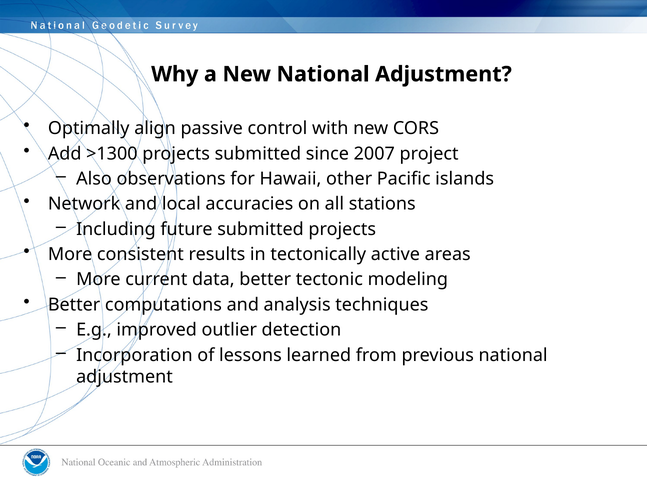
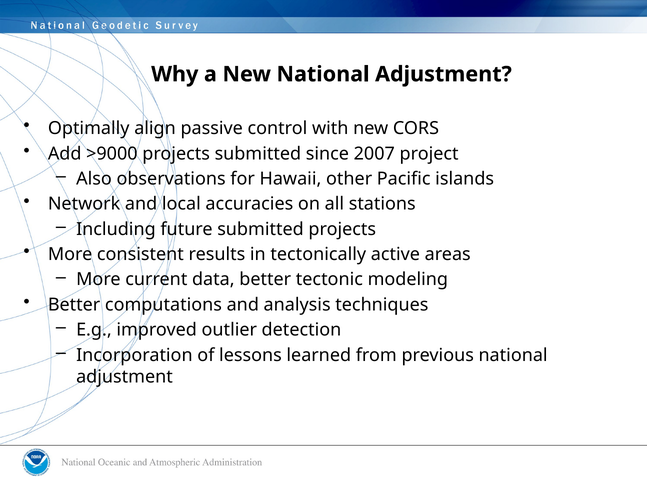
>1300: >1300 -> >9000
